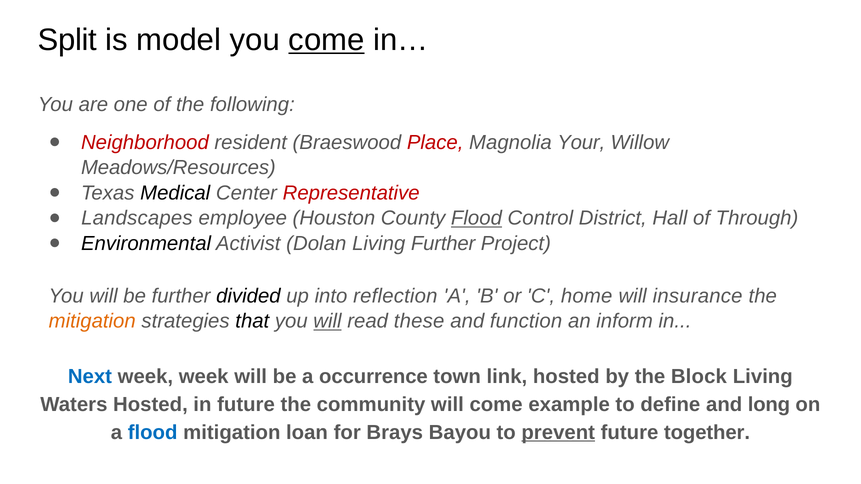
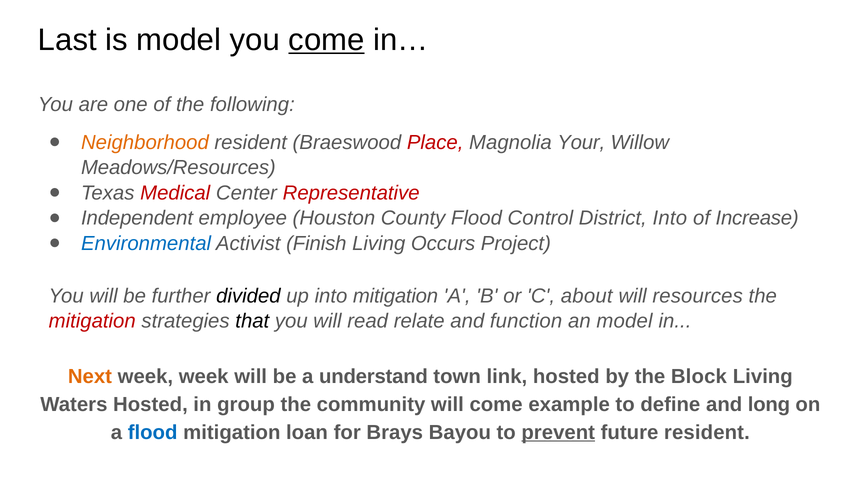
Split: Split -> Last
Neighborhood colour: red -> orange
Medical colour: black -> red
Landscapes: Landscapes -> Independent
Flood at (476, 218) underline: present -> none
District Hall: Hall -> Into
Through: Through -> Increase
Environmental colour: black -> blue
Dolan: Dolan -> Finish
Living Further: Further -> Occurs
into reflection: reflection -> mitigation
home: home -> about
insurance: insurance -> resources
mitigation at (92, 321) colour: orange -> red
will at (328, 321) underline: present -> none
these: these -> relate
an inform: inform -> model
Next colour: blue -> orange
occurrence: occurrence -> understand
in future: future -> group
future together: together -> resident
